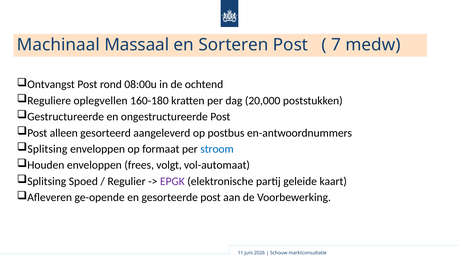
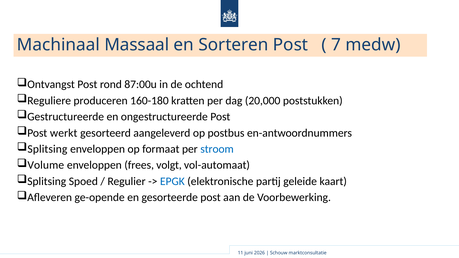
08:00u: 08:00u -> 87:00u
oplegvellen: oplegvellen -> produceren
alleen: alleen -> werkt
Houden: Houden -> Volume
EPGK colour: purple -> blue
